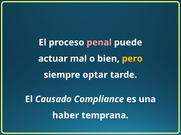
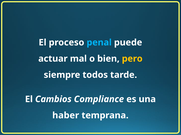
penal colour: pink -> light blue
optar: optar -> todos
Causado: Causado -> Cambios
